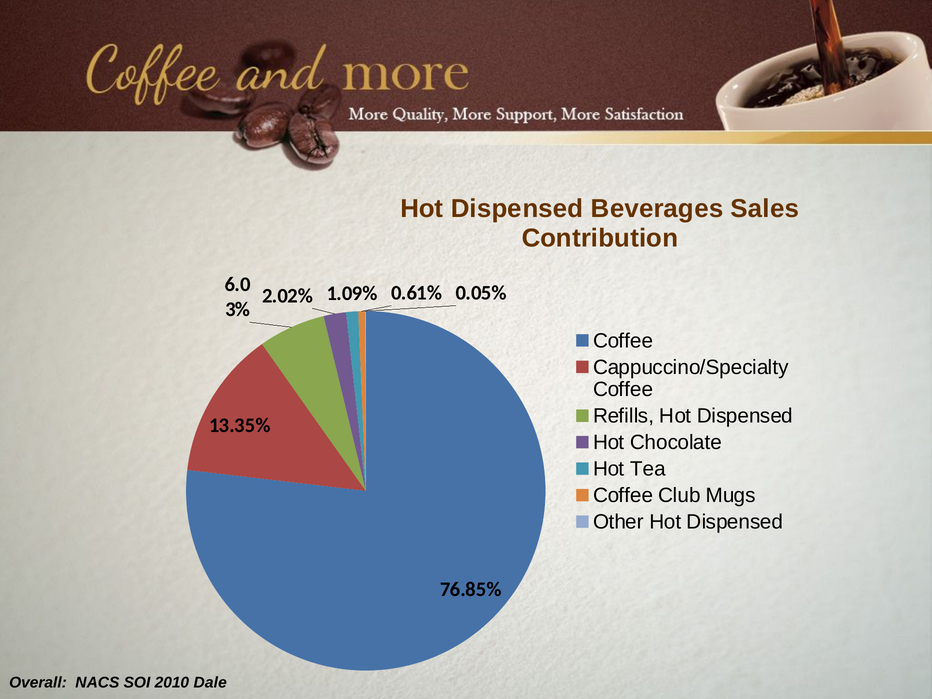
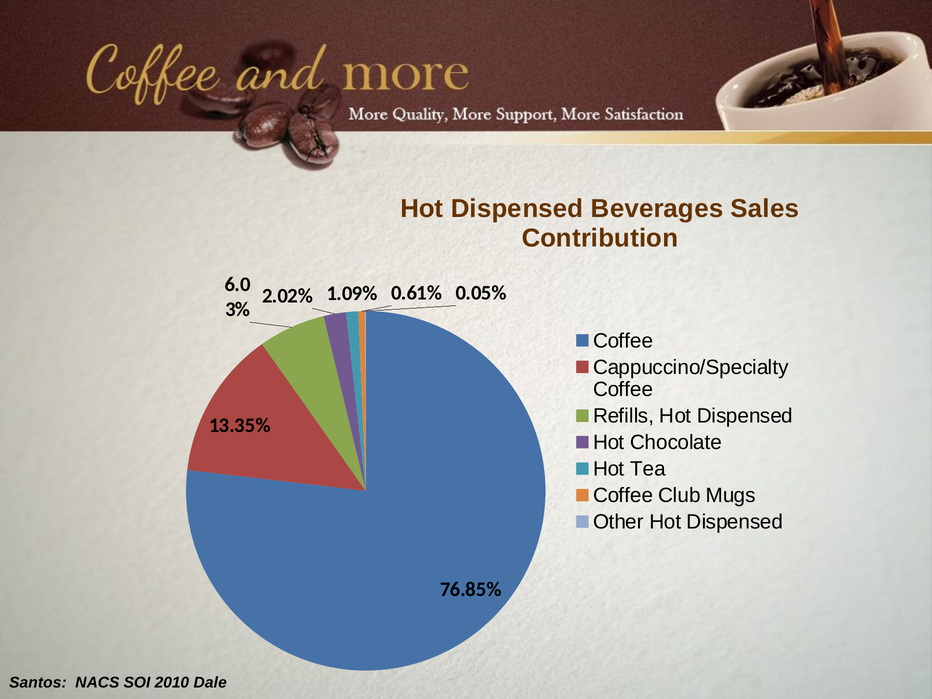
Overall: Overall -> Santos
